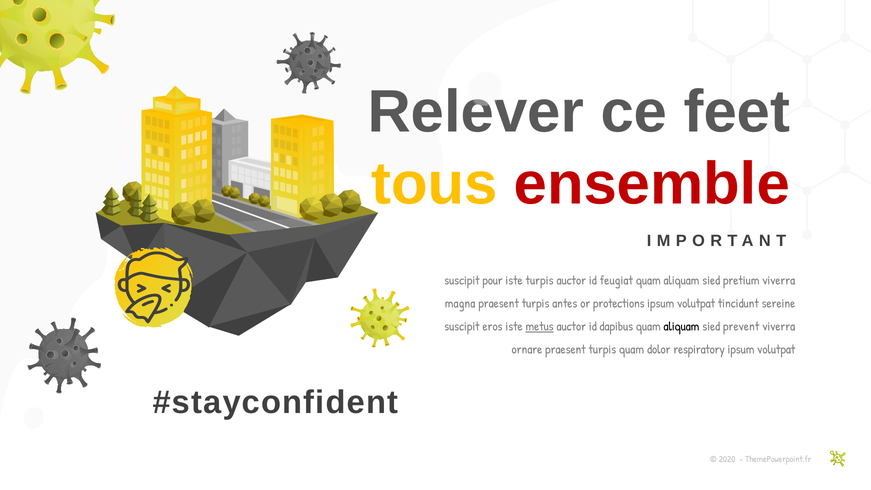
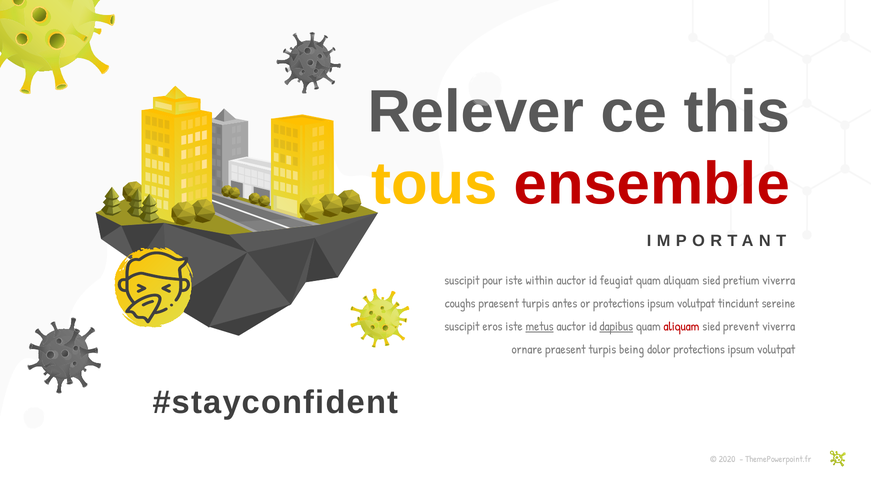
feet: feet -> this
iste turpis: turpis -> within
magna: magna -> coughs
dapibus underline: none -> present
aliquam at (681, 326) colour: black -> red
turpis quam: quam -> being
dolor respiratory: respiratory -> protections
